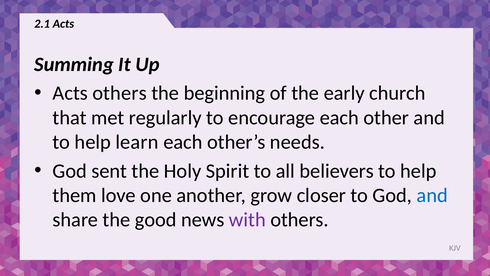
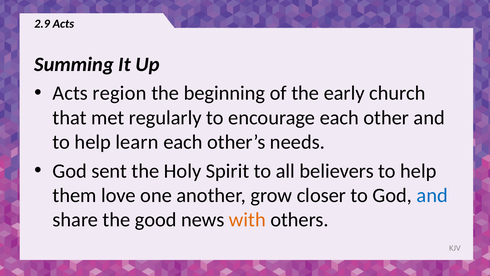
2.1: 2.1 -> 2.9
Acts others: others -> region
with colour: purple -> orange
